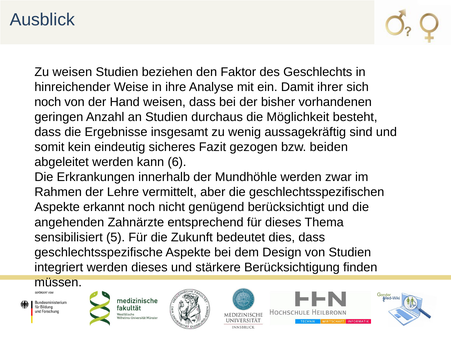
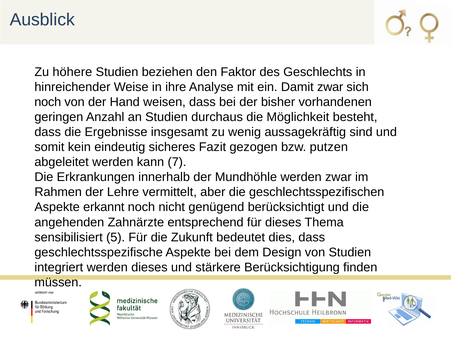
Zu weisen: weisen -> höhere
Damit ihrer: ihrer -> zwar
beiden: beiden -> putzen
6: 6 -> 7
